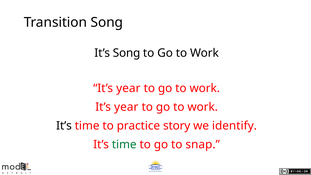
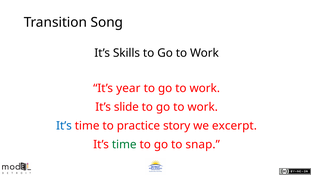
It’s Song: Song -> Skills
year at (126, 107): year -> slide
It’s at (64, 126) colour: black -> blue
identify: identify -> excerpt
